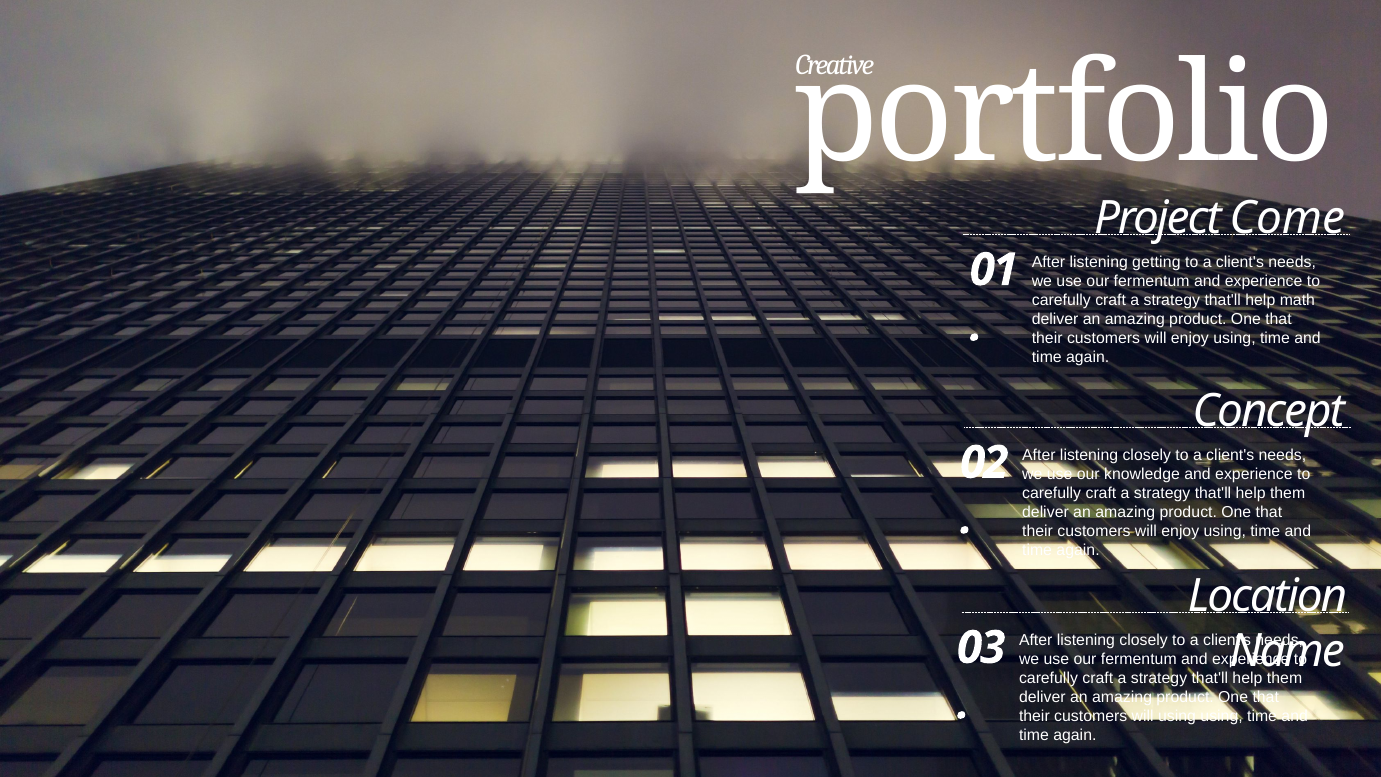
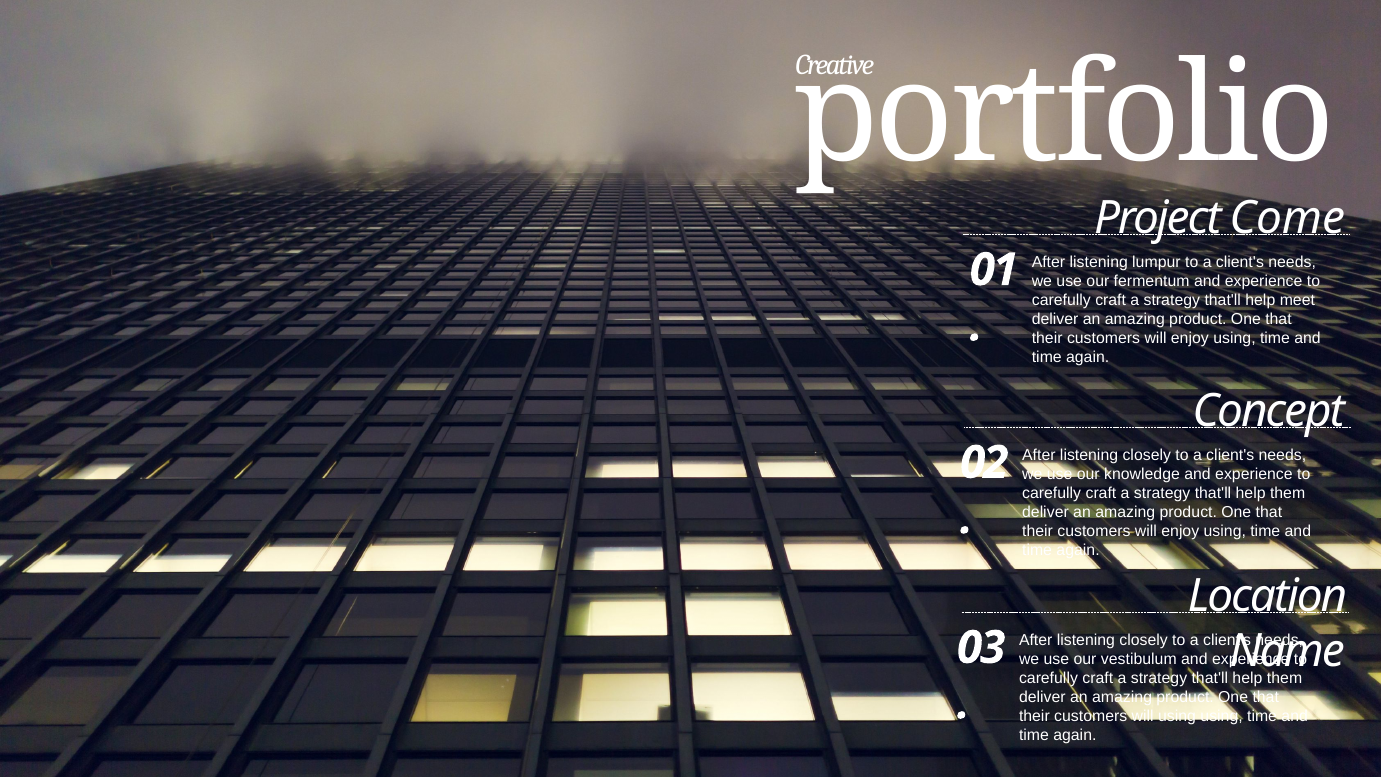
getting: getting -> lumpur
math: math -> meet
fermentum at (1139, 659): fermentum -> vestibulum
